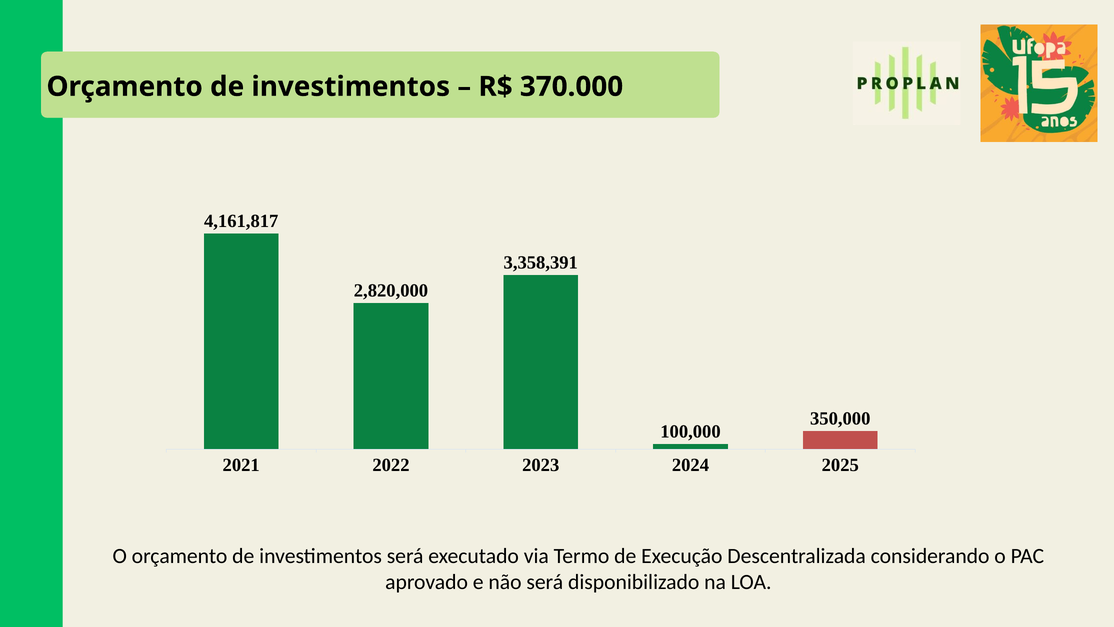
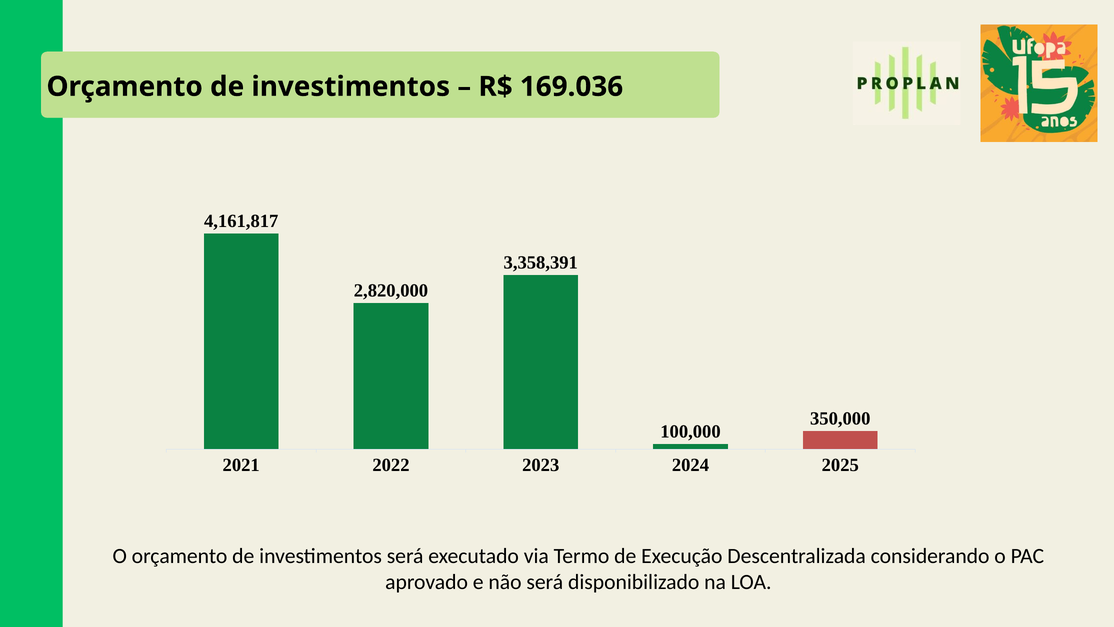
370.000: 370.000 -> 169.036
